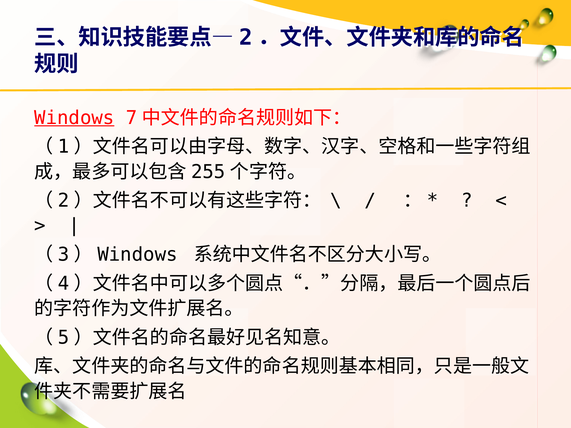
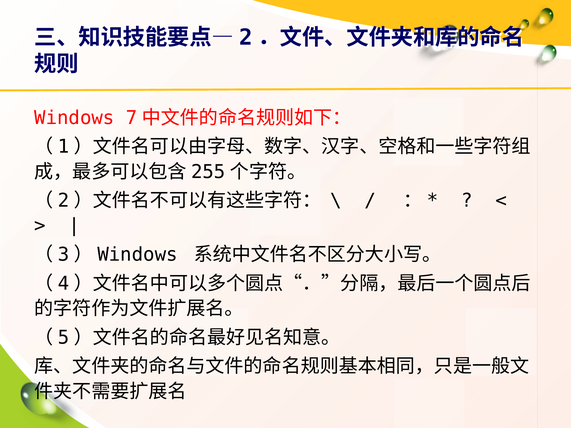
Windows underline: present -> none
